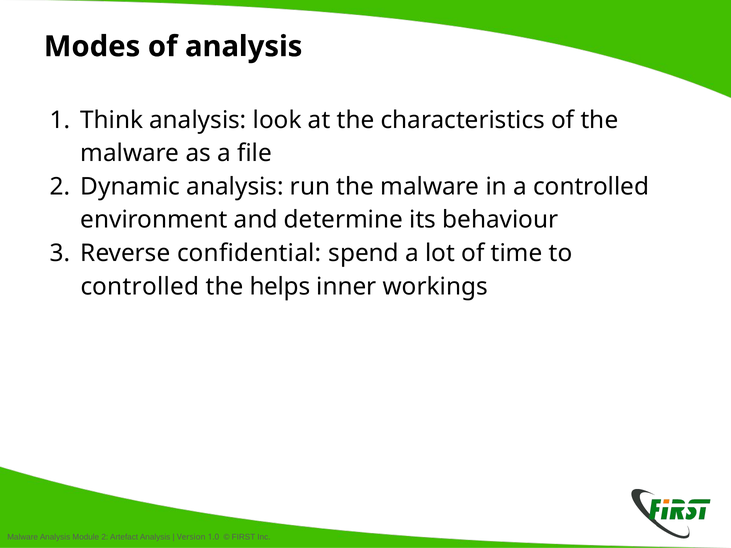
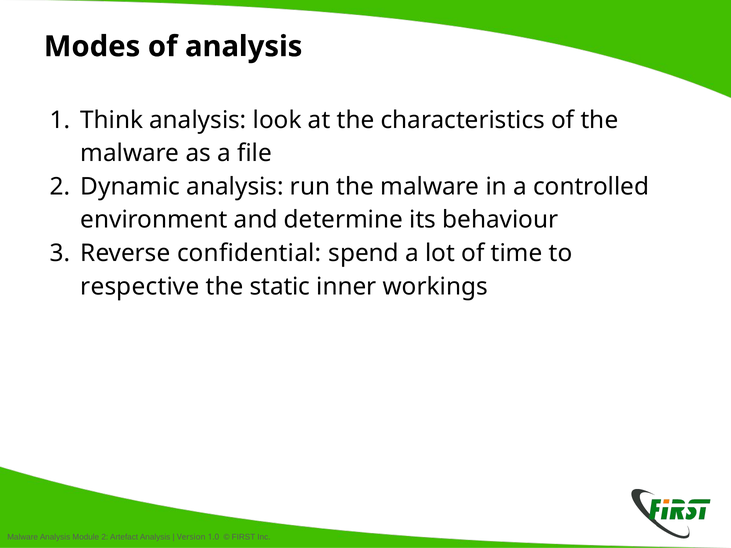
controlled at (140, 287): controlled -> respective
helps: helps -> static
